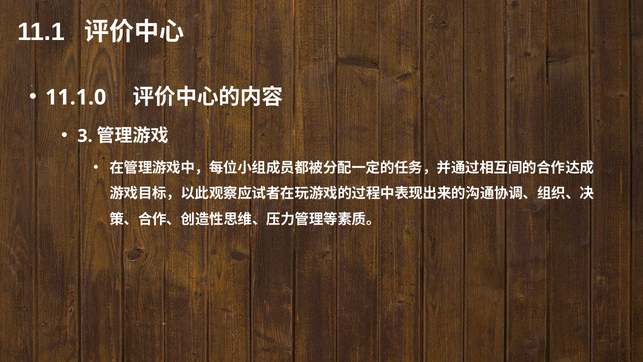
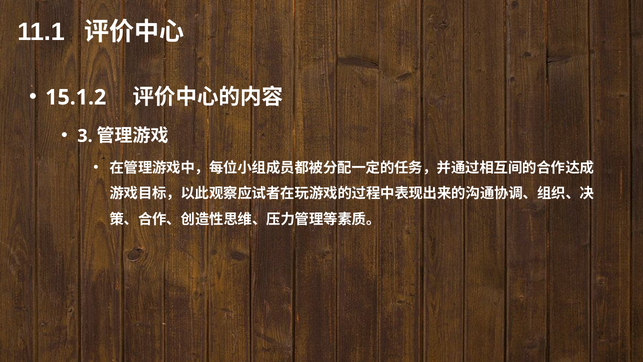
11.1.0: 11.1.0 -> 15.1.2
